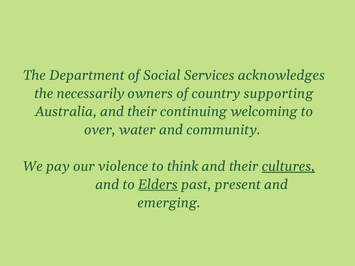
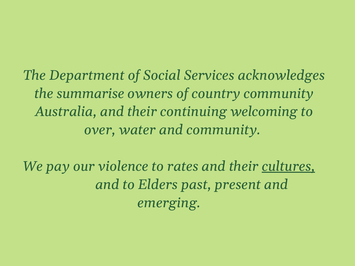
necessarily: necessarily -> summarise
country supporting: supporting -> community
think: think -> rates
Elders underline: present -> none
